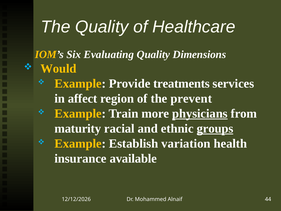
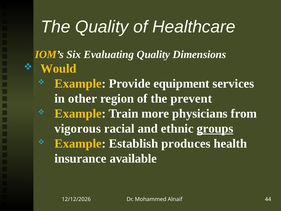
treatments: treatments -> equipment
affect: affect -> other
physicians underline: present -> none
maturity: maturity -> vigorous
variation: variation -> produces
